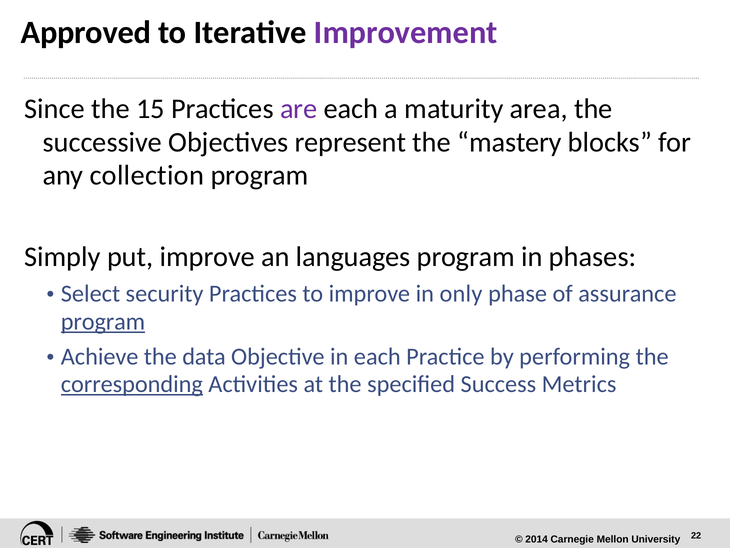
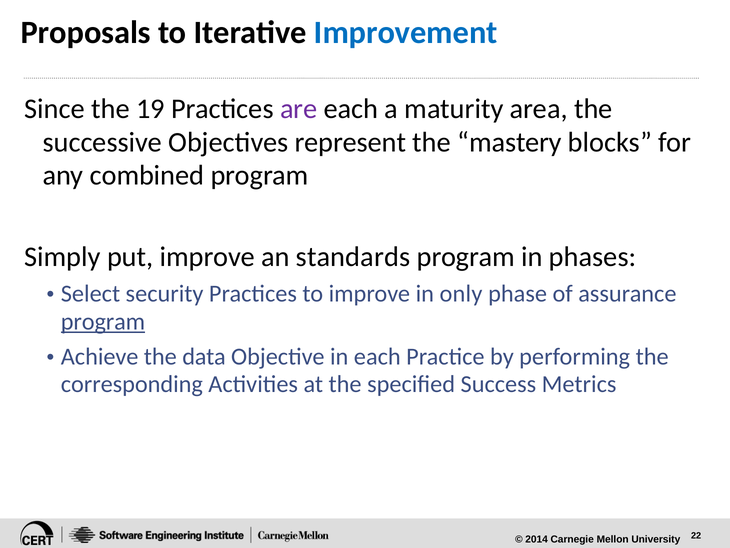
Approved: Approved -> Proposals
Improvement colour: purple -> blue
15: 15 -> 19
collection: collection -> combined
languages: languages -> standards
corresponding underline: present -> none
